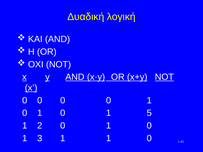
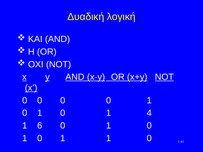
5: 5 -> 4
2: 2 -> 6
3 at (40, 138): 3 -> 0
